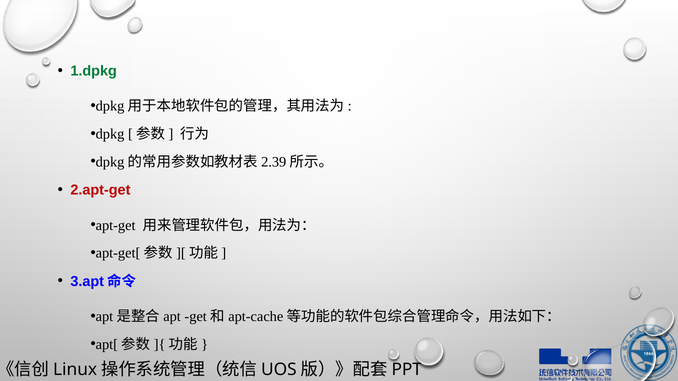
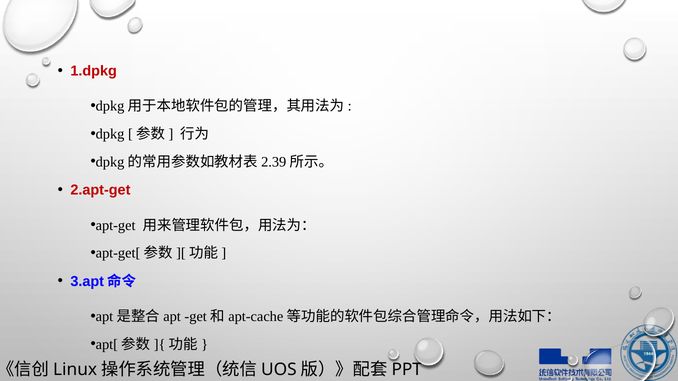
1.dpkg colour: green -> red
